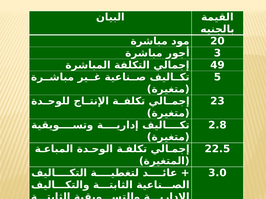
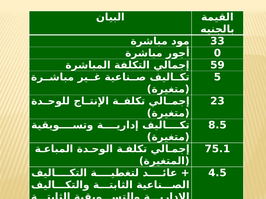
20: 20 -> 33
3: 3 -> 0
49: 49 -> 59
2.8: 2.8 -> 8.5
22.5: 22.5 -> 75.1
3.0: 3.0 -> 4.5
